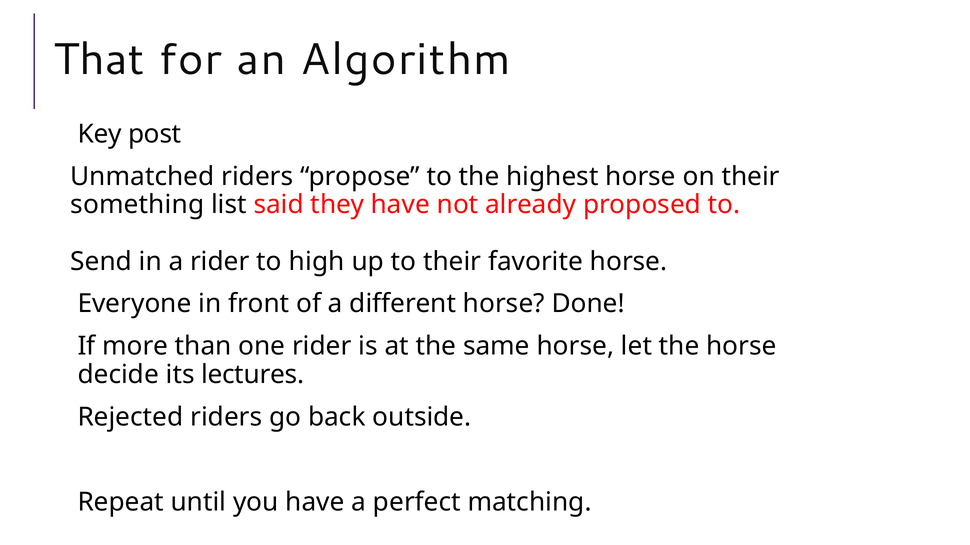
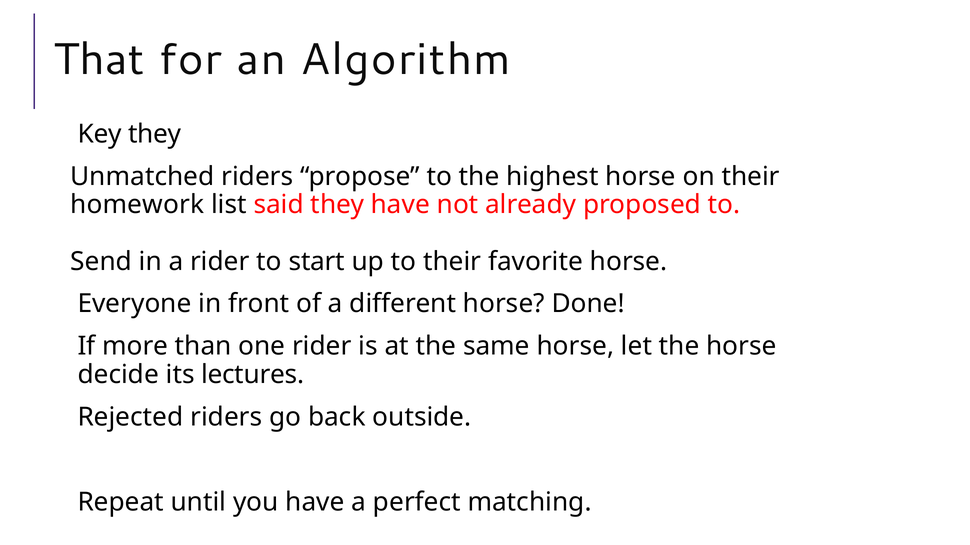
Key post: post -> they
something: something -> homework
high: high -> start
